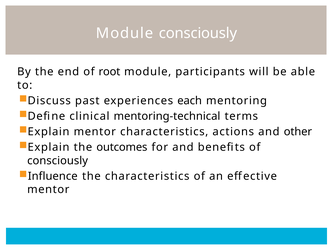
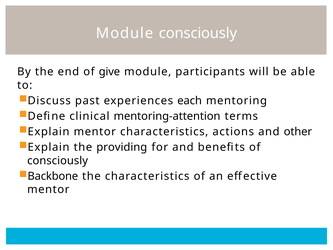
root: root -> give
mentoring-technical: mentoring-technical -> mentoring-attention
outcomes: outcomes -> providing
Influence: Influence -> Backbone
